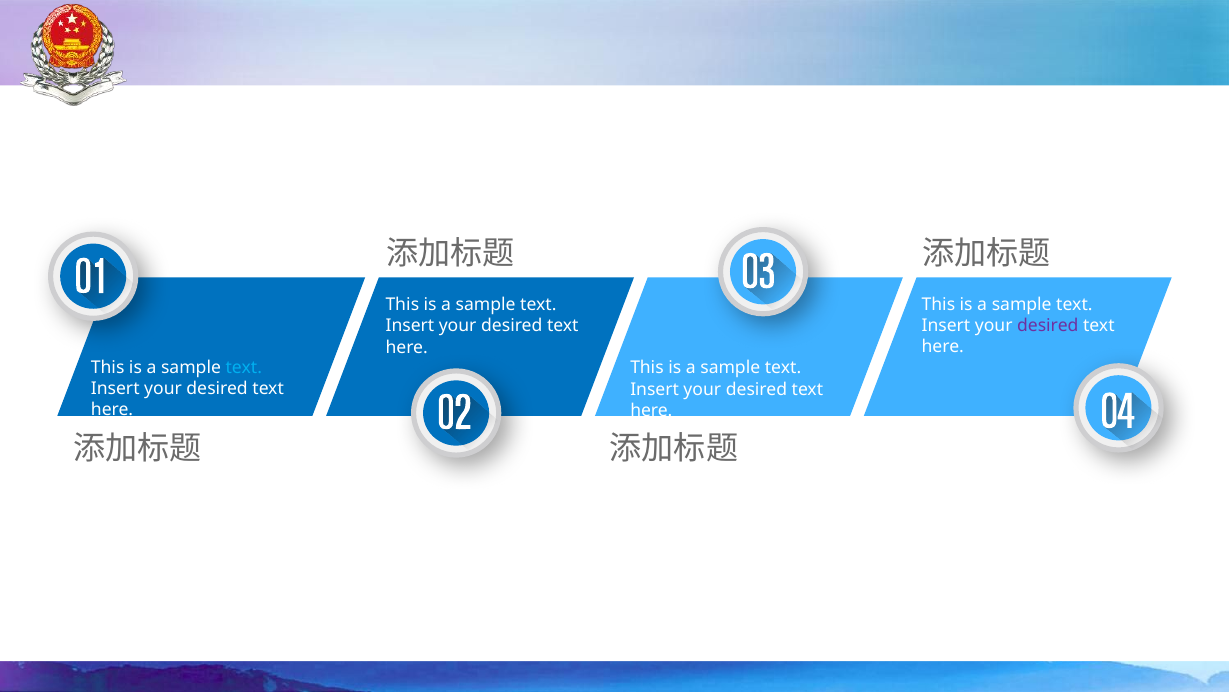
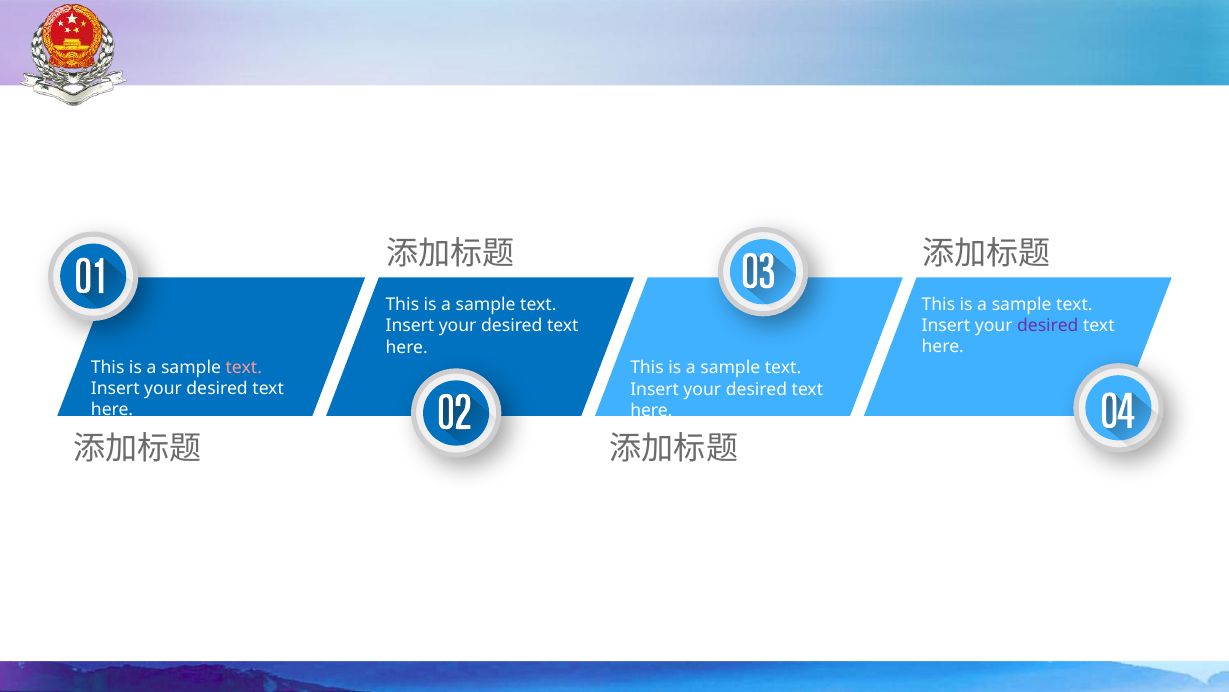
text at (244, 367) colour: light blue -> pink
